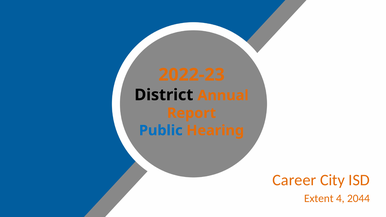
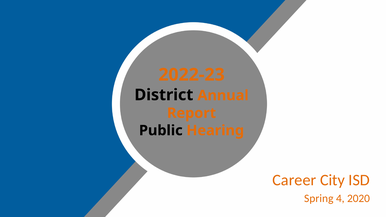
Public colour: blue -> black
Extent: Extent -> Spring
2044: 2044 -> 2020
